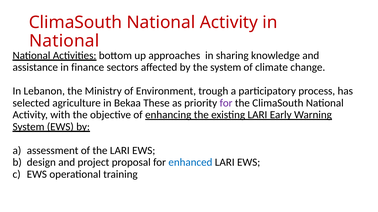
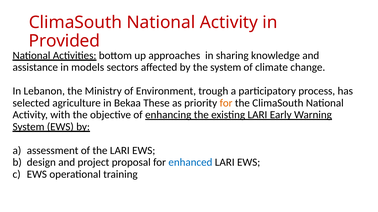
National at (64, 41): National -> Provided
finance: finance -> models
for at (226, 103) colour: purple -> orange
